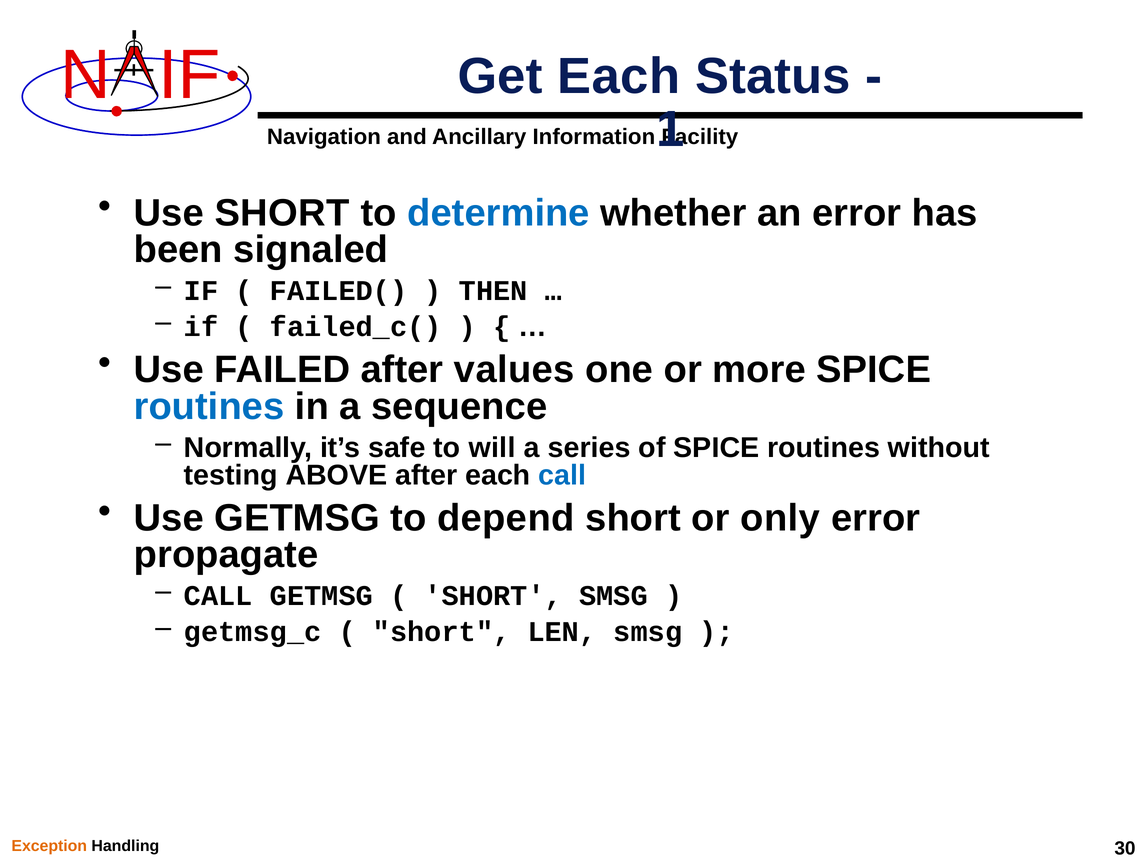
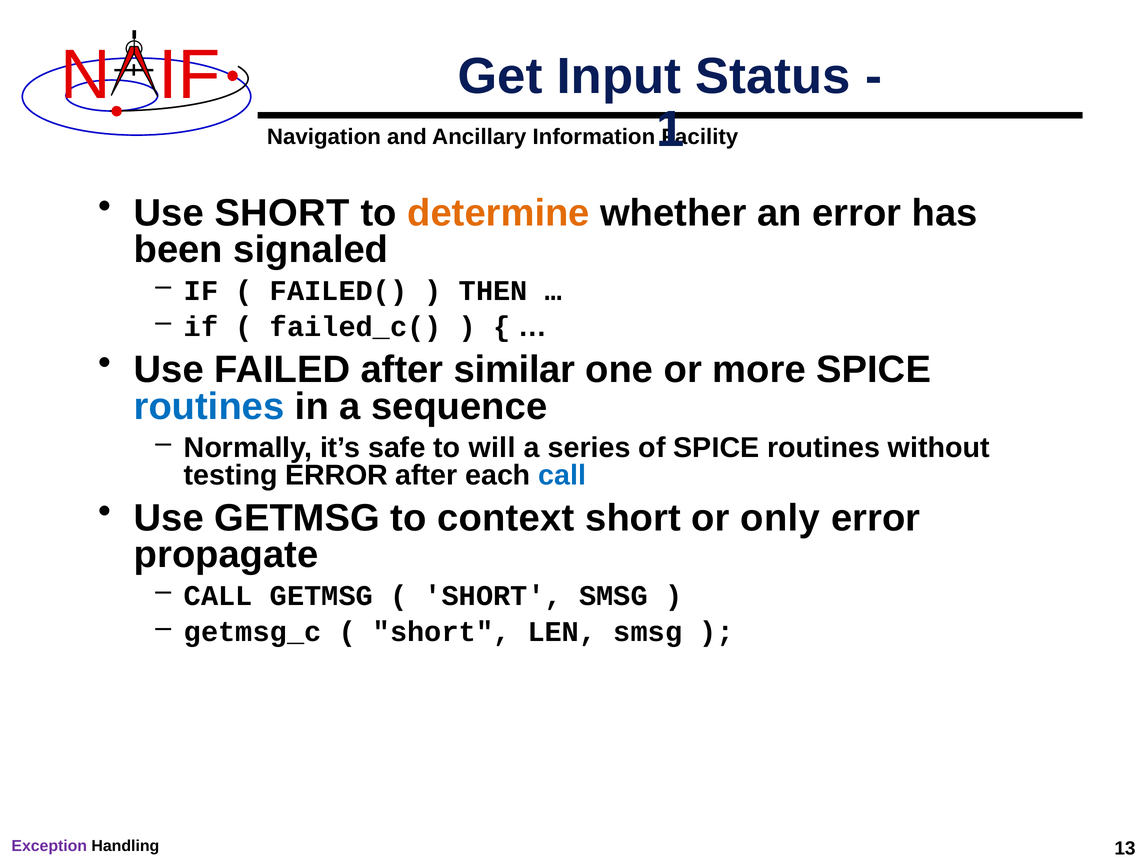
Get Each: Each -> Input
determine colour: blue -> orange
values: values -> similar
testing ABOVE: ABOVE -> ERROR
depend: depend -> context
Exception colour: orange -> purple
30: 30 -> 13
